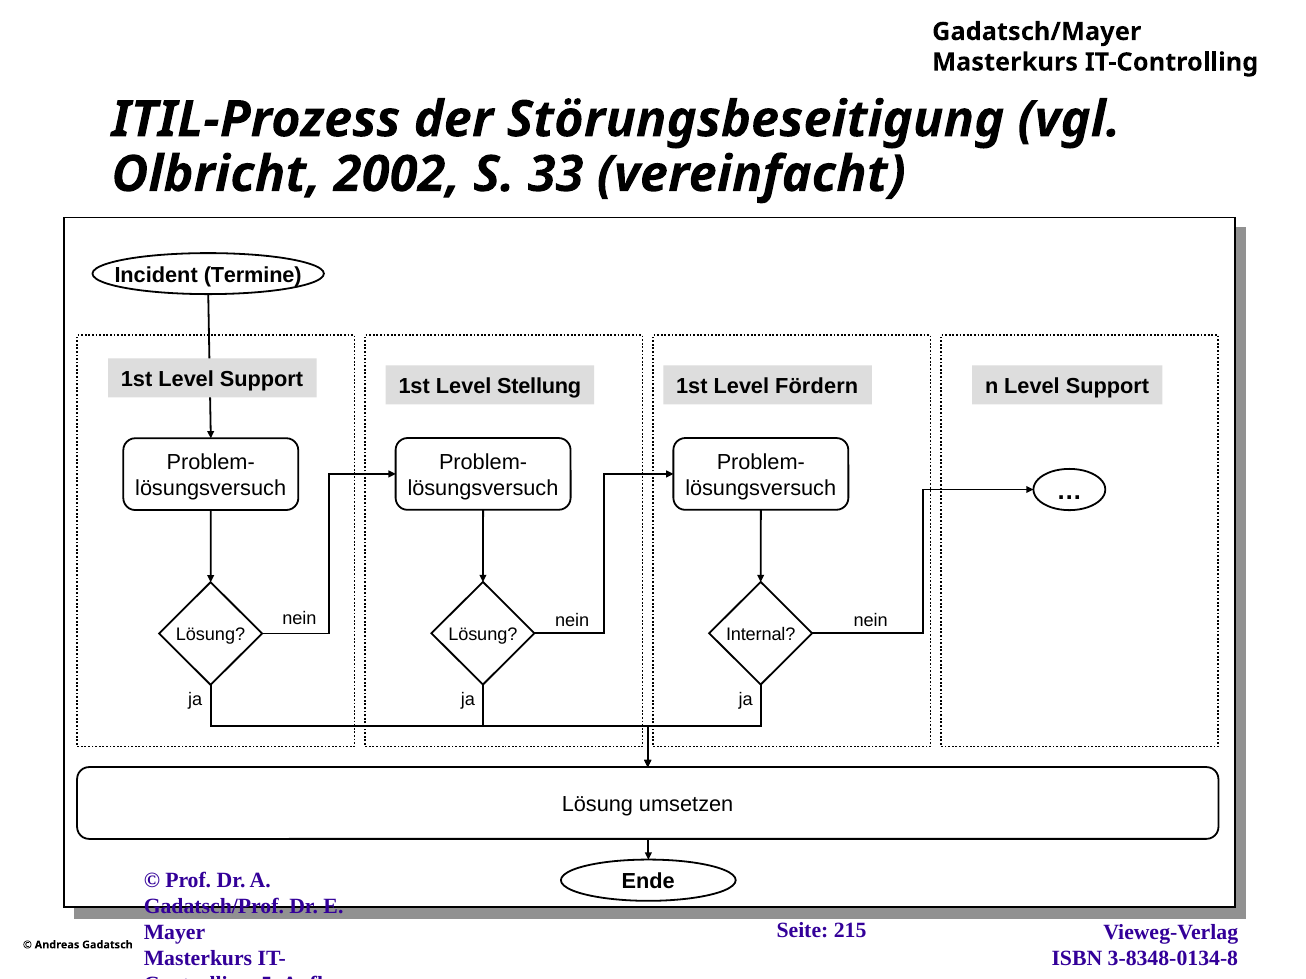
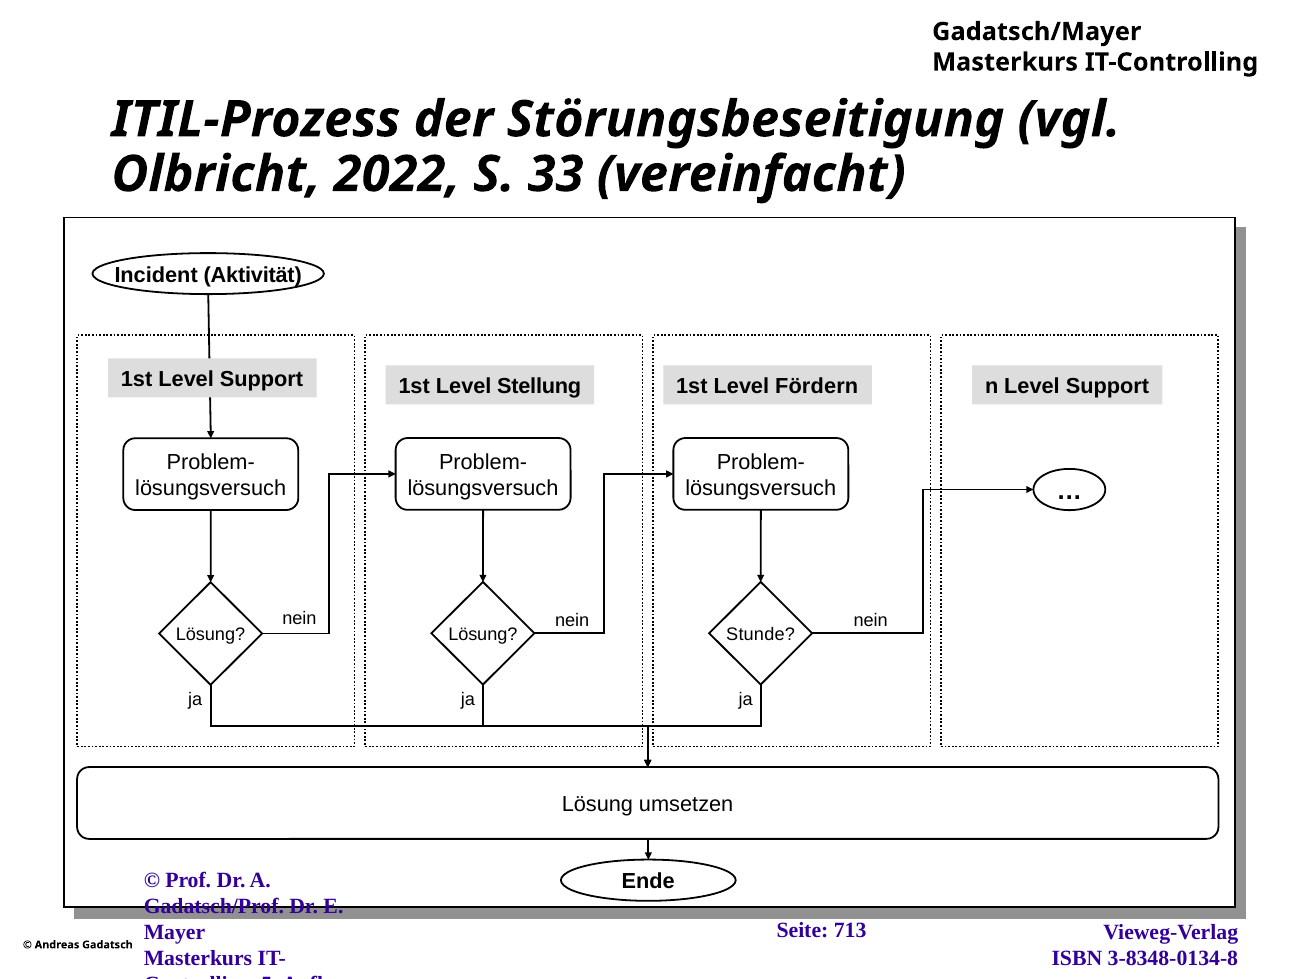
2002: 2002 -> 2022
Termine: Termine -> Aktivität
Internal: Internal -> Stunde
215: 215 -> 713
